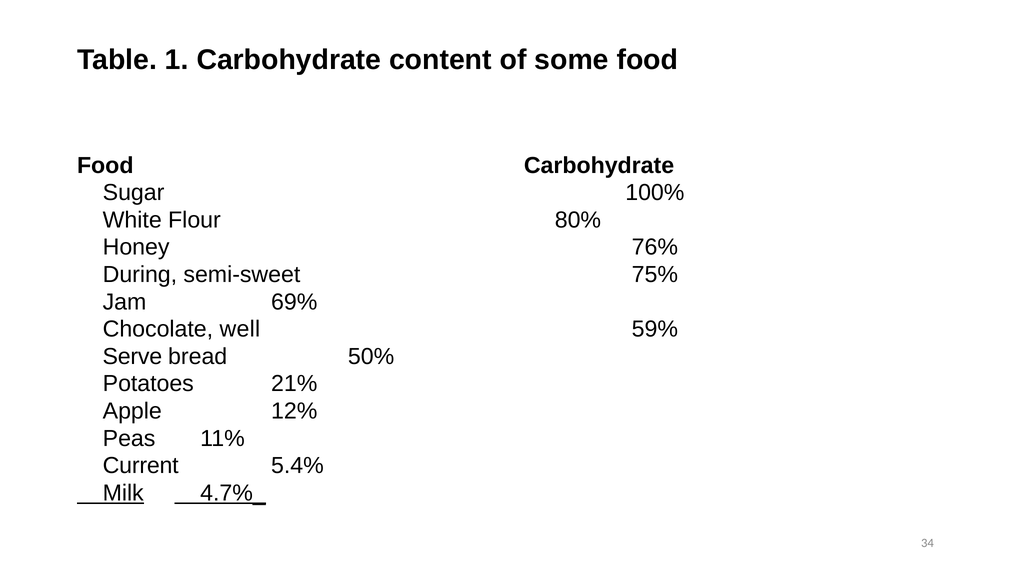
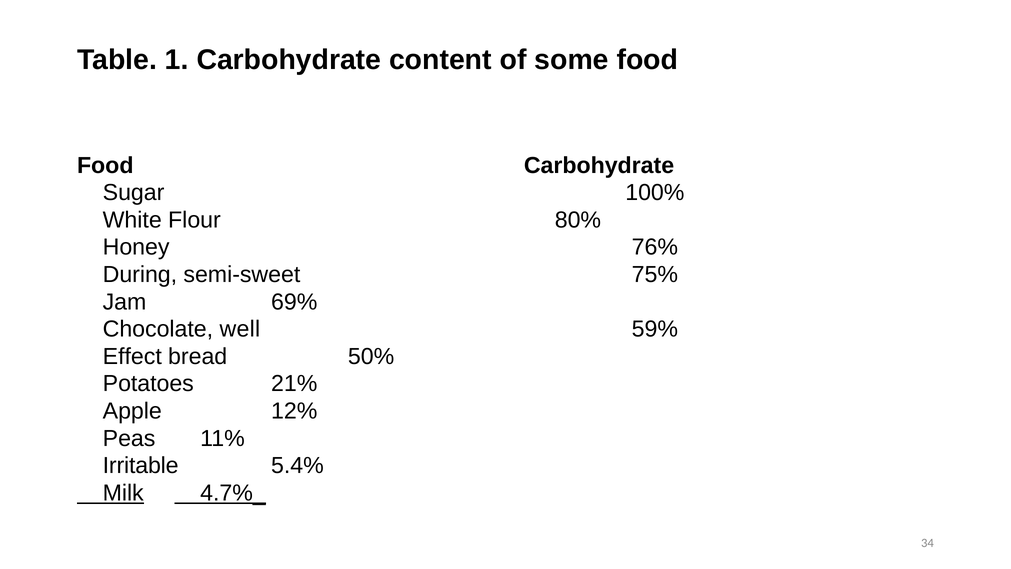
Serve: Serve -> Effect
Current: Current -> Irritable
